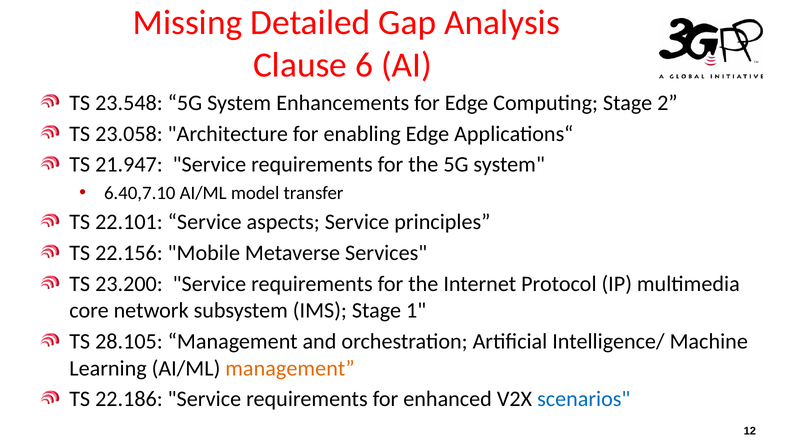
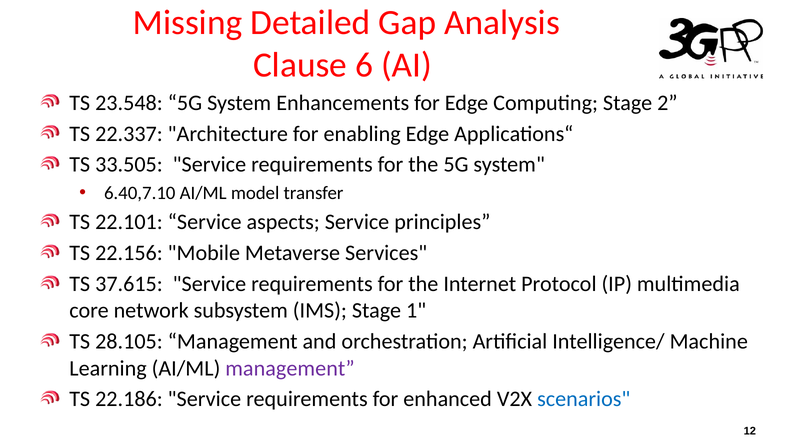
23.058: 23.058 -> 22.337
21.947: 21.947 -> 33.505
23.200: 23.200 -> 37.615
management at (290, 368) colour: orange -> purple
